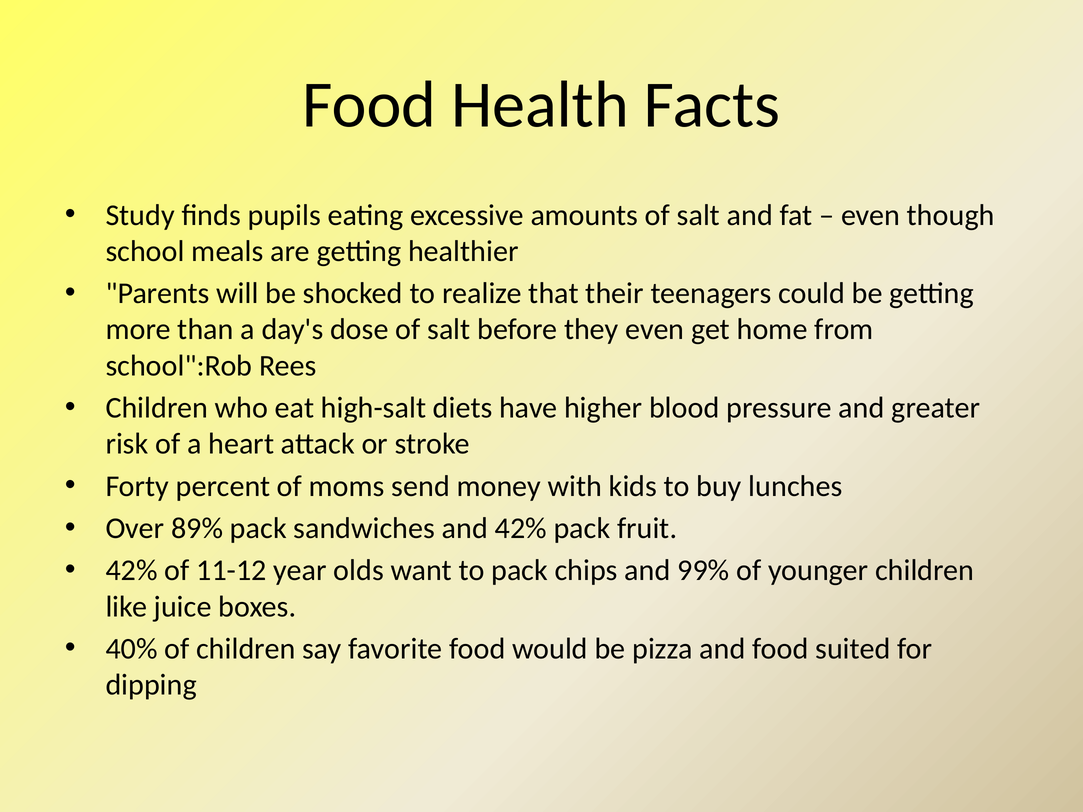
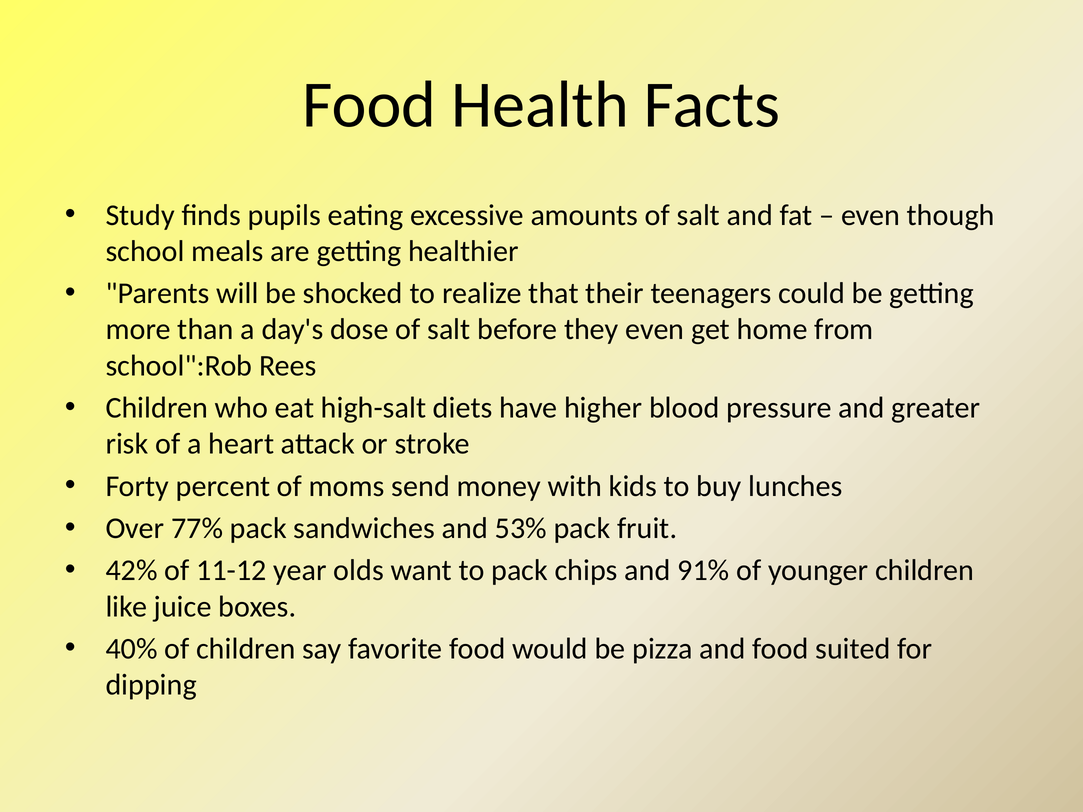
89%: 89% -> 77%
and 42%: 42% -> 53%
99%: 99% -> 91%
